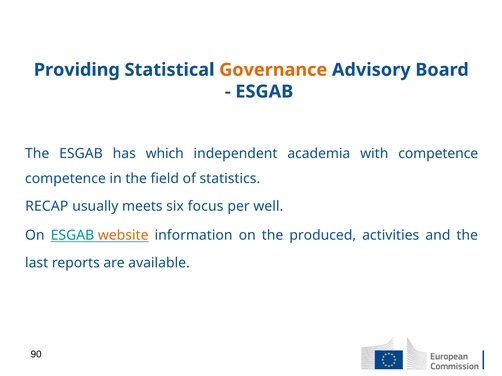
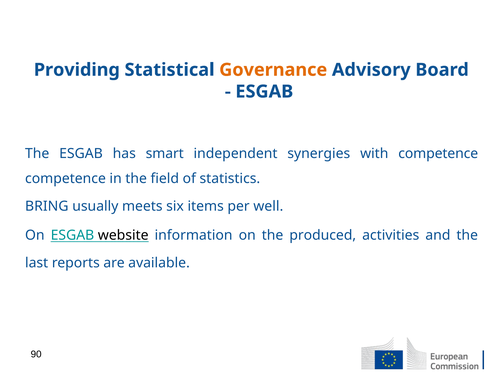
which: which -> smart
academia: academia -> synergies
RECAP: RECAP -> BRING
focus: focus -> items
website colour: orange -> black
